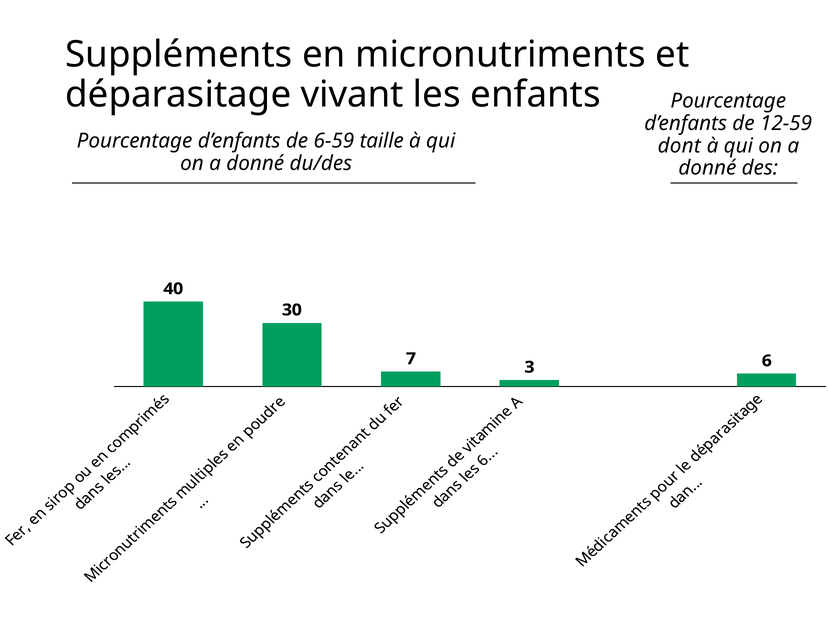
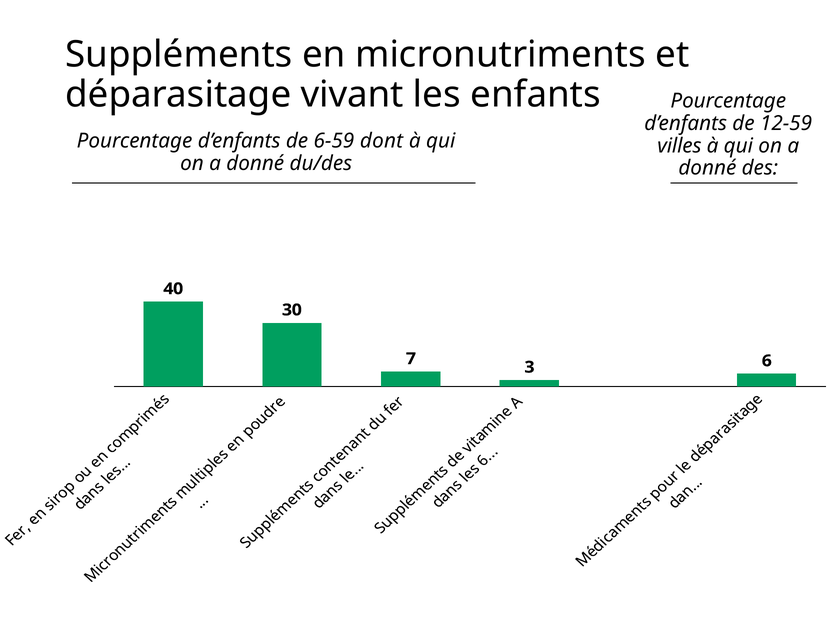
taille: taille -> dont
dont: dont -> villes
